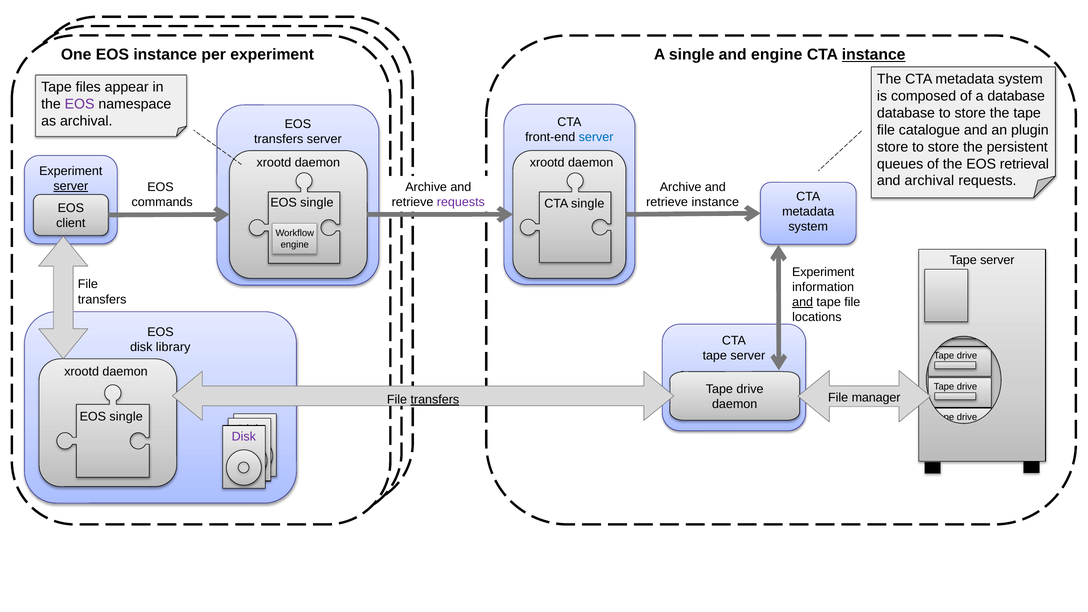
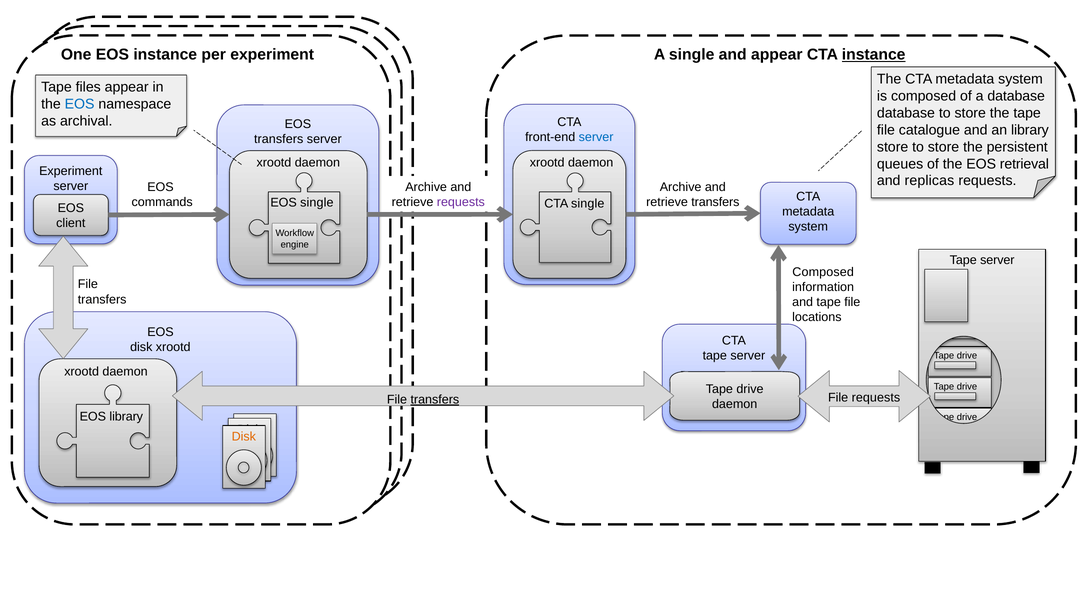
and engine: engine -> appear
EOS at (80, 104) colour: purple -> blue
an plugin: plugin -> library
and archival: archival -> replicas
server at (71, 186) underline: present -> none
retrieve instance: instance -> transfers
Experiment at (823, 272): Experiment -> Composed
and at (803, 302) underline: present -> none
disk library: library -> xrootd
File manager: manager -> requests
single at (126, 417): single -> library
Disk at (244, 437) colour: purple -> orange
